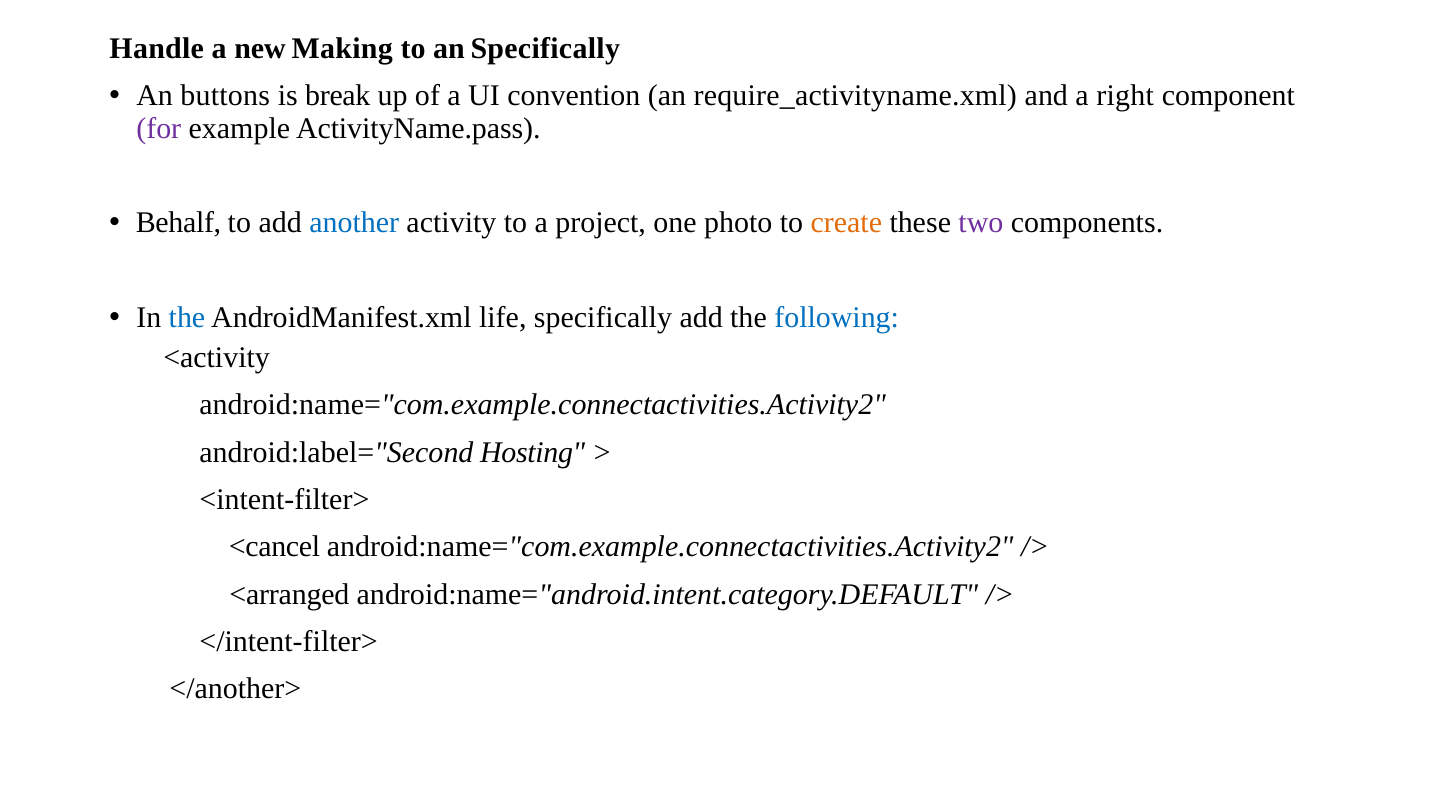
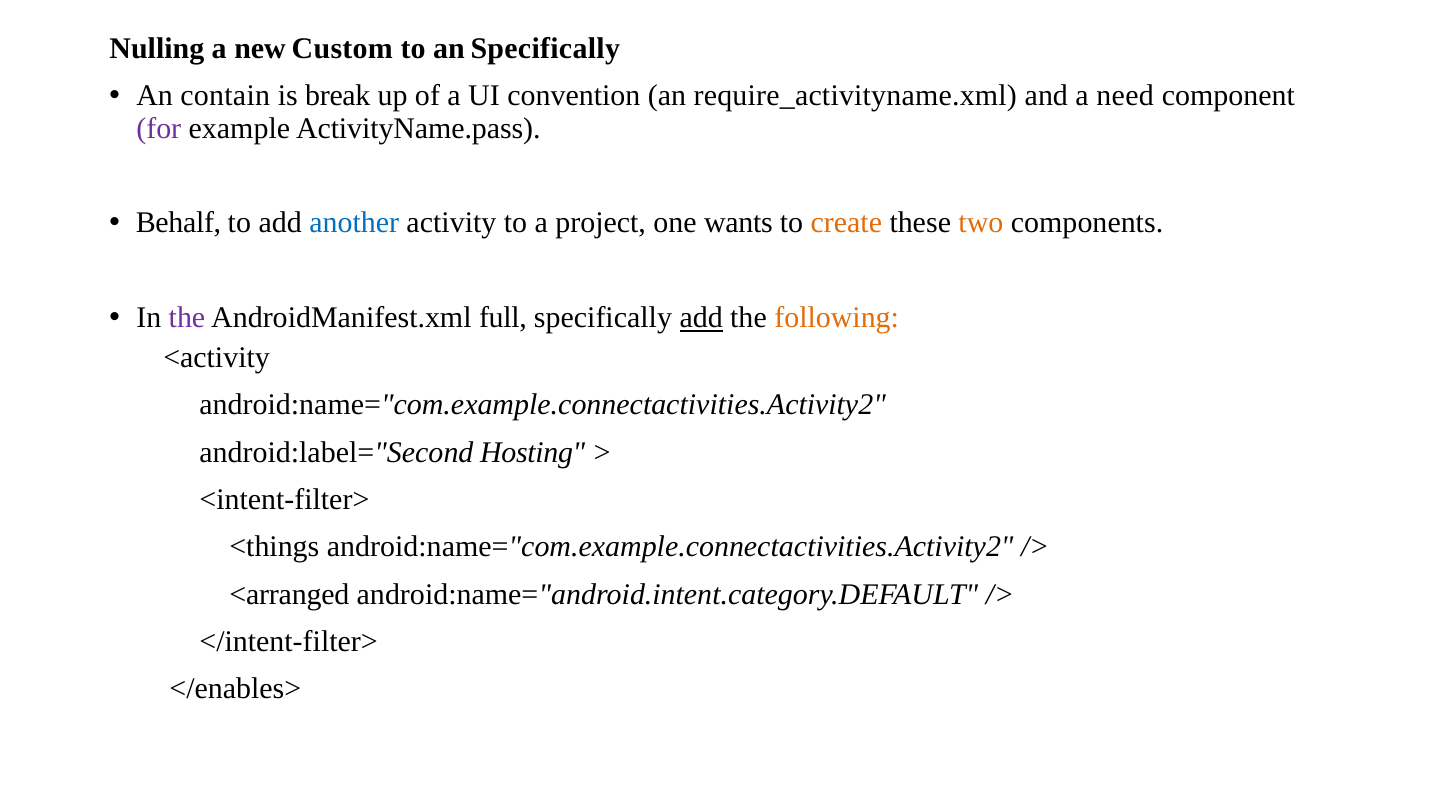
Handle: Handle -> Nulling
Making: Making -> Custom
buttons: buttons -> contain
right: right -> need
photo: photo -> wants
two colour: purple -> orange
the at (187, 318) colour: blue -> purple
life: life -> full
add at (701, 318) underline: none -> present
following colour: blue -> orange
<cancel: <cancel -> <things
</another>: </another> -> </enables>
